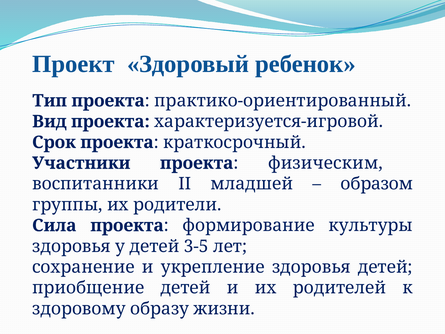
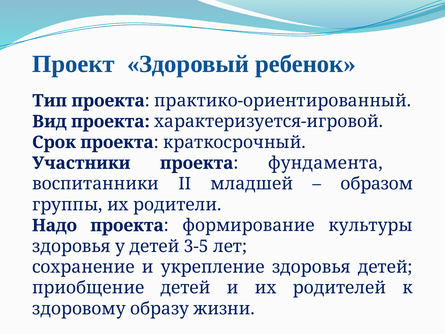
физическим: физическим -> фундамента
Сила: Сила -> Надо
